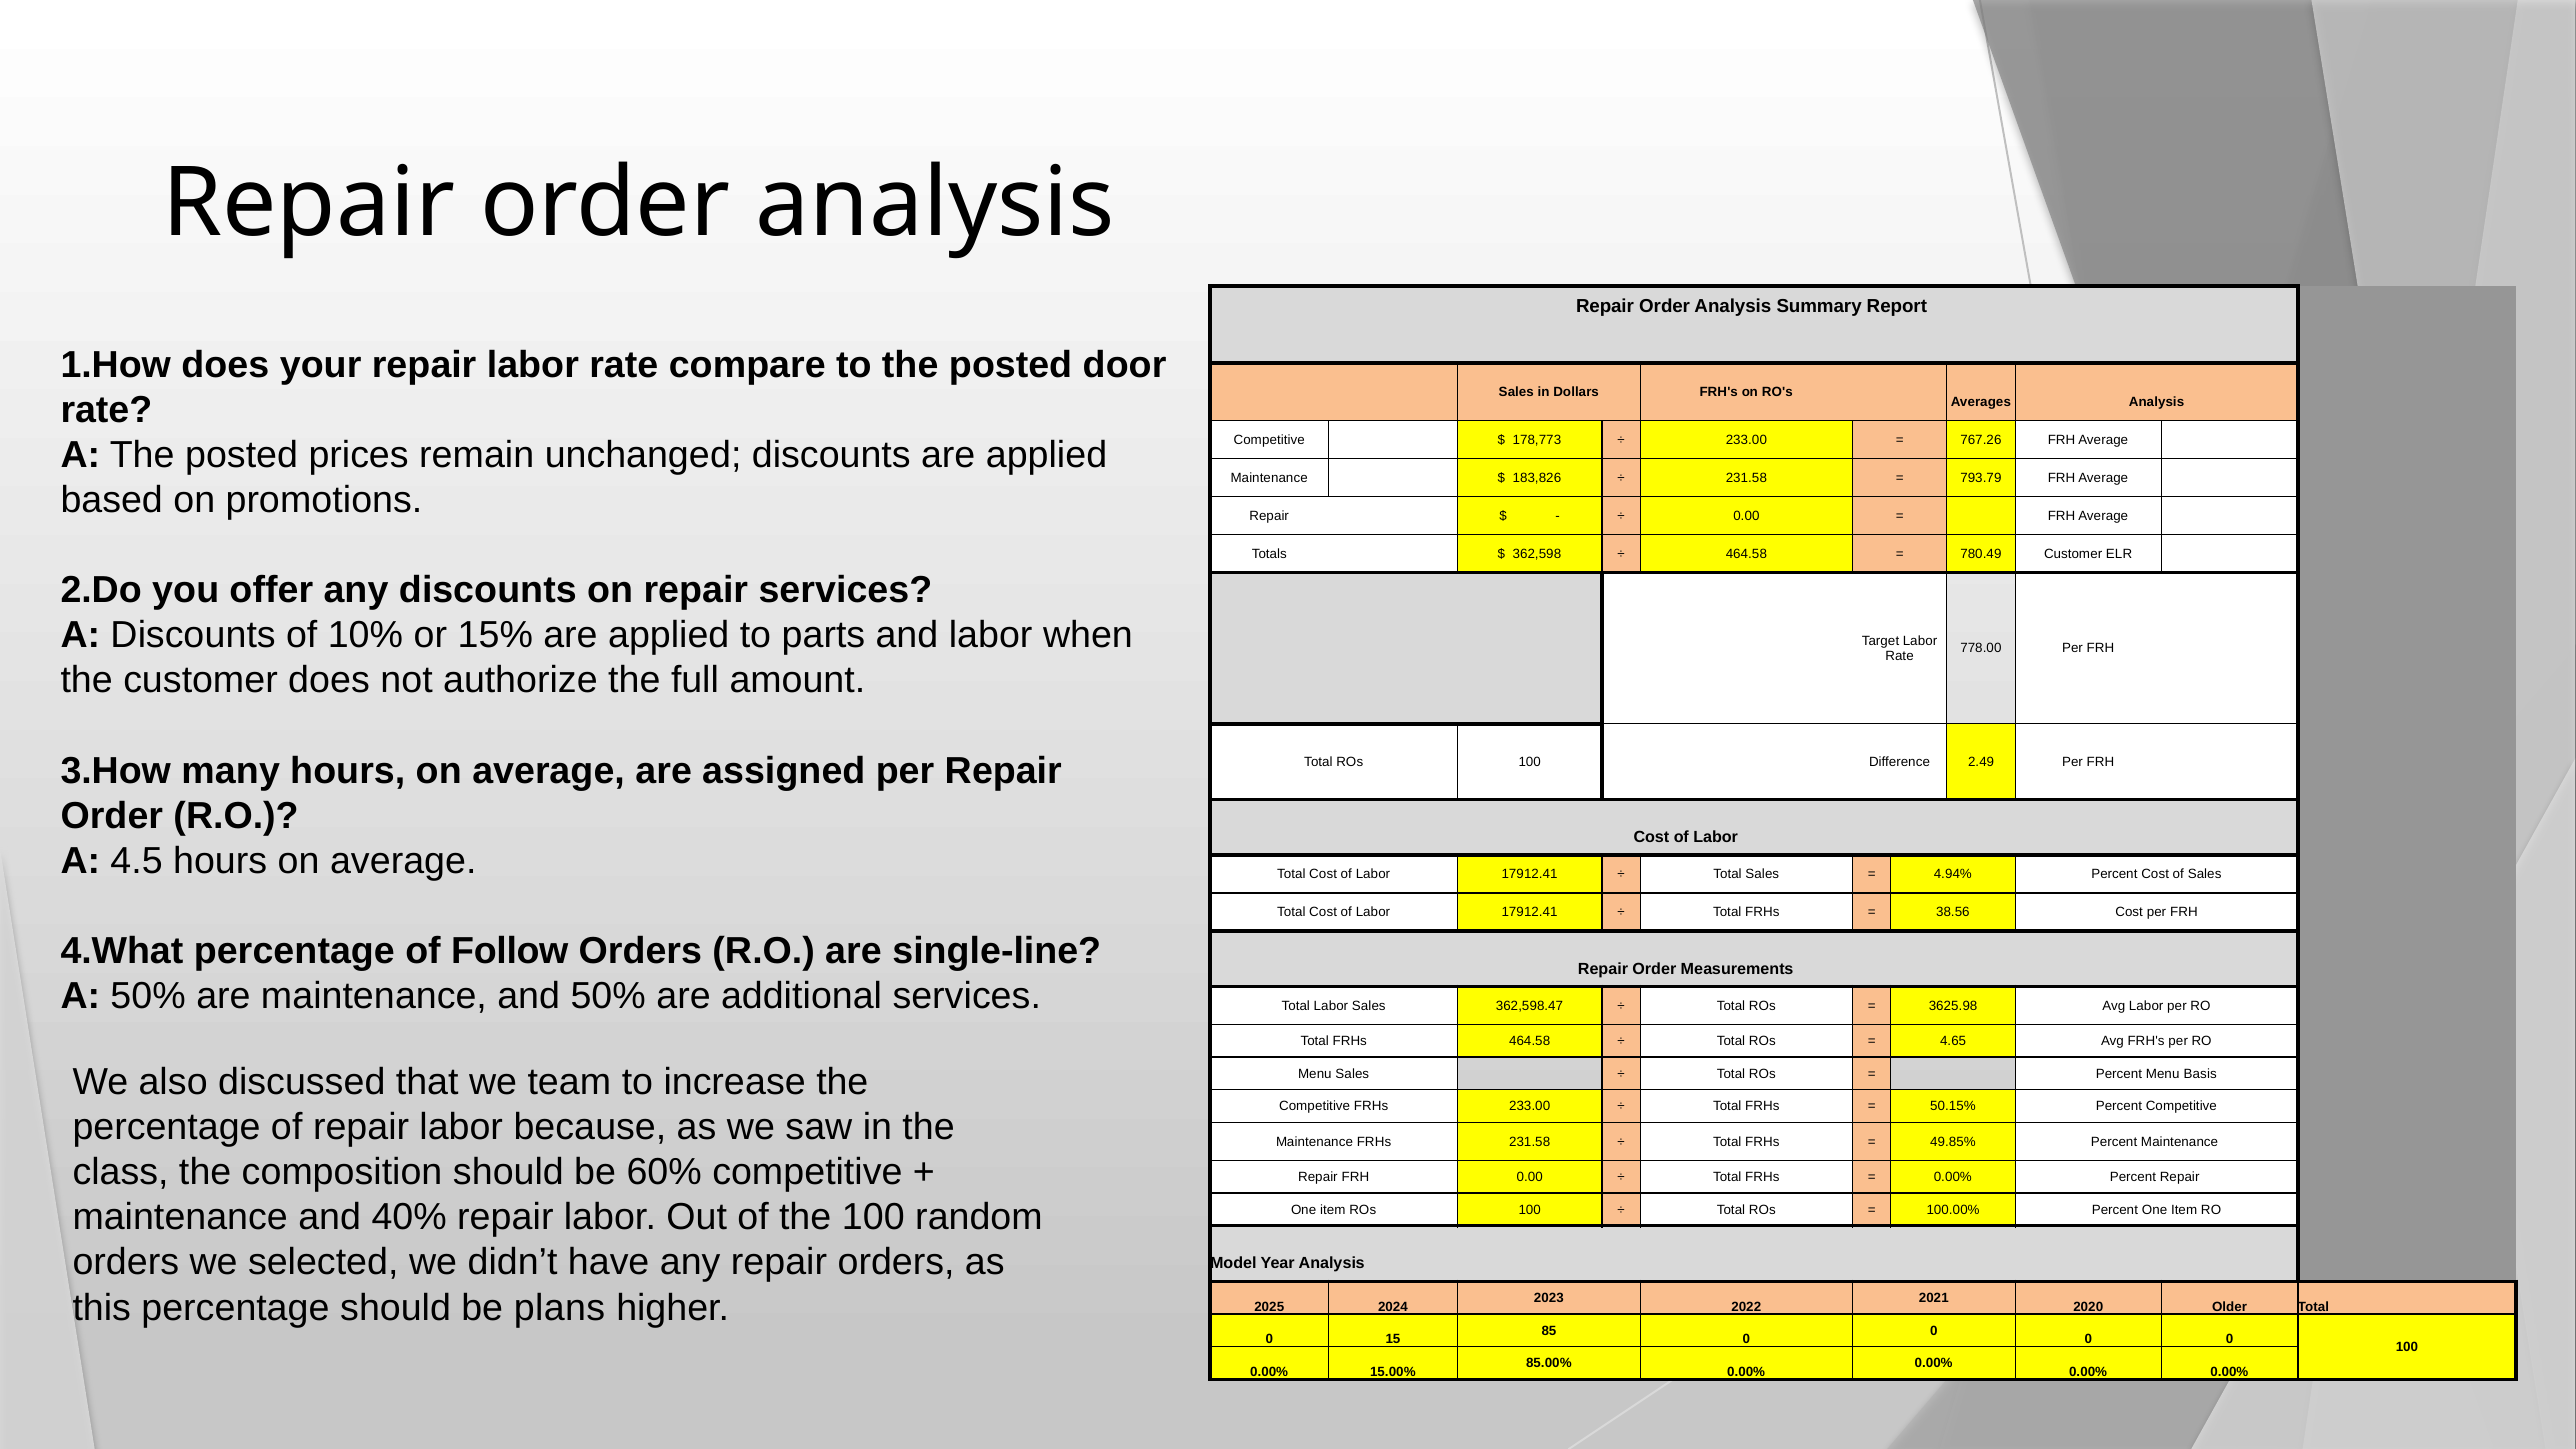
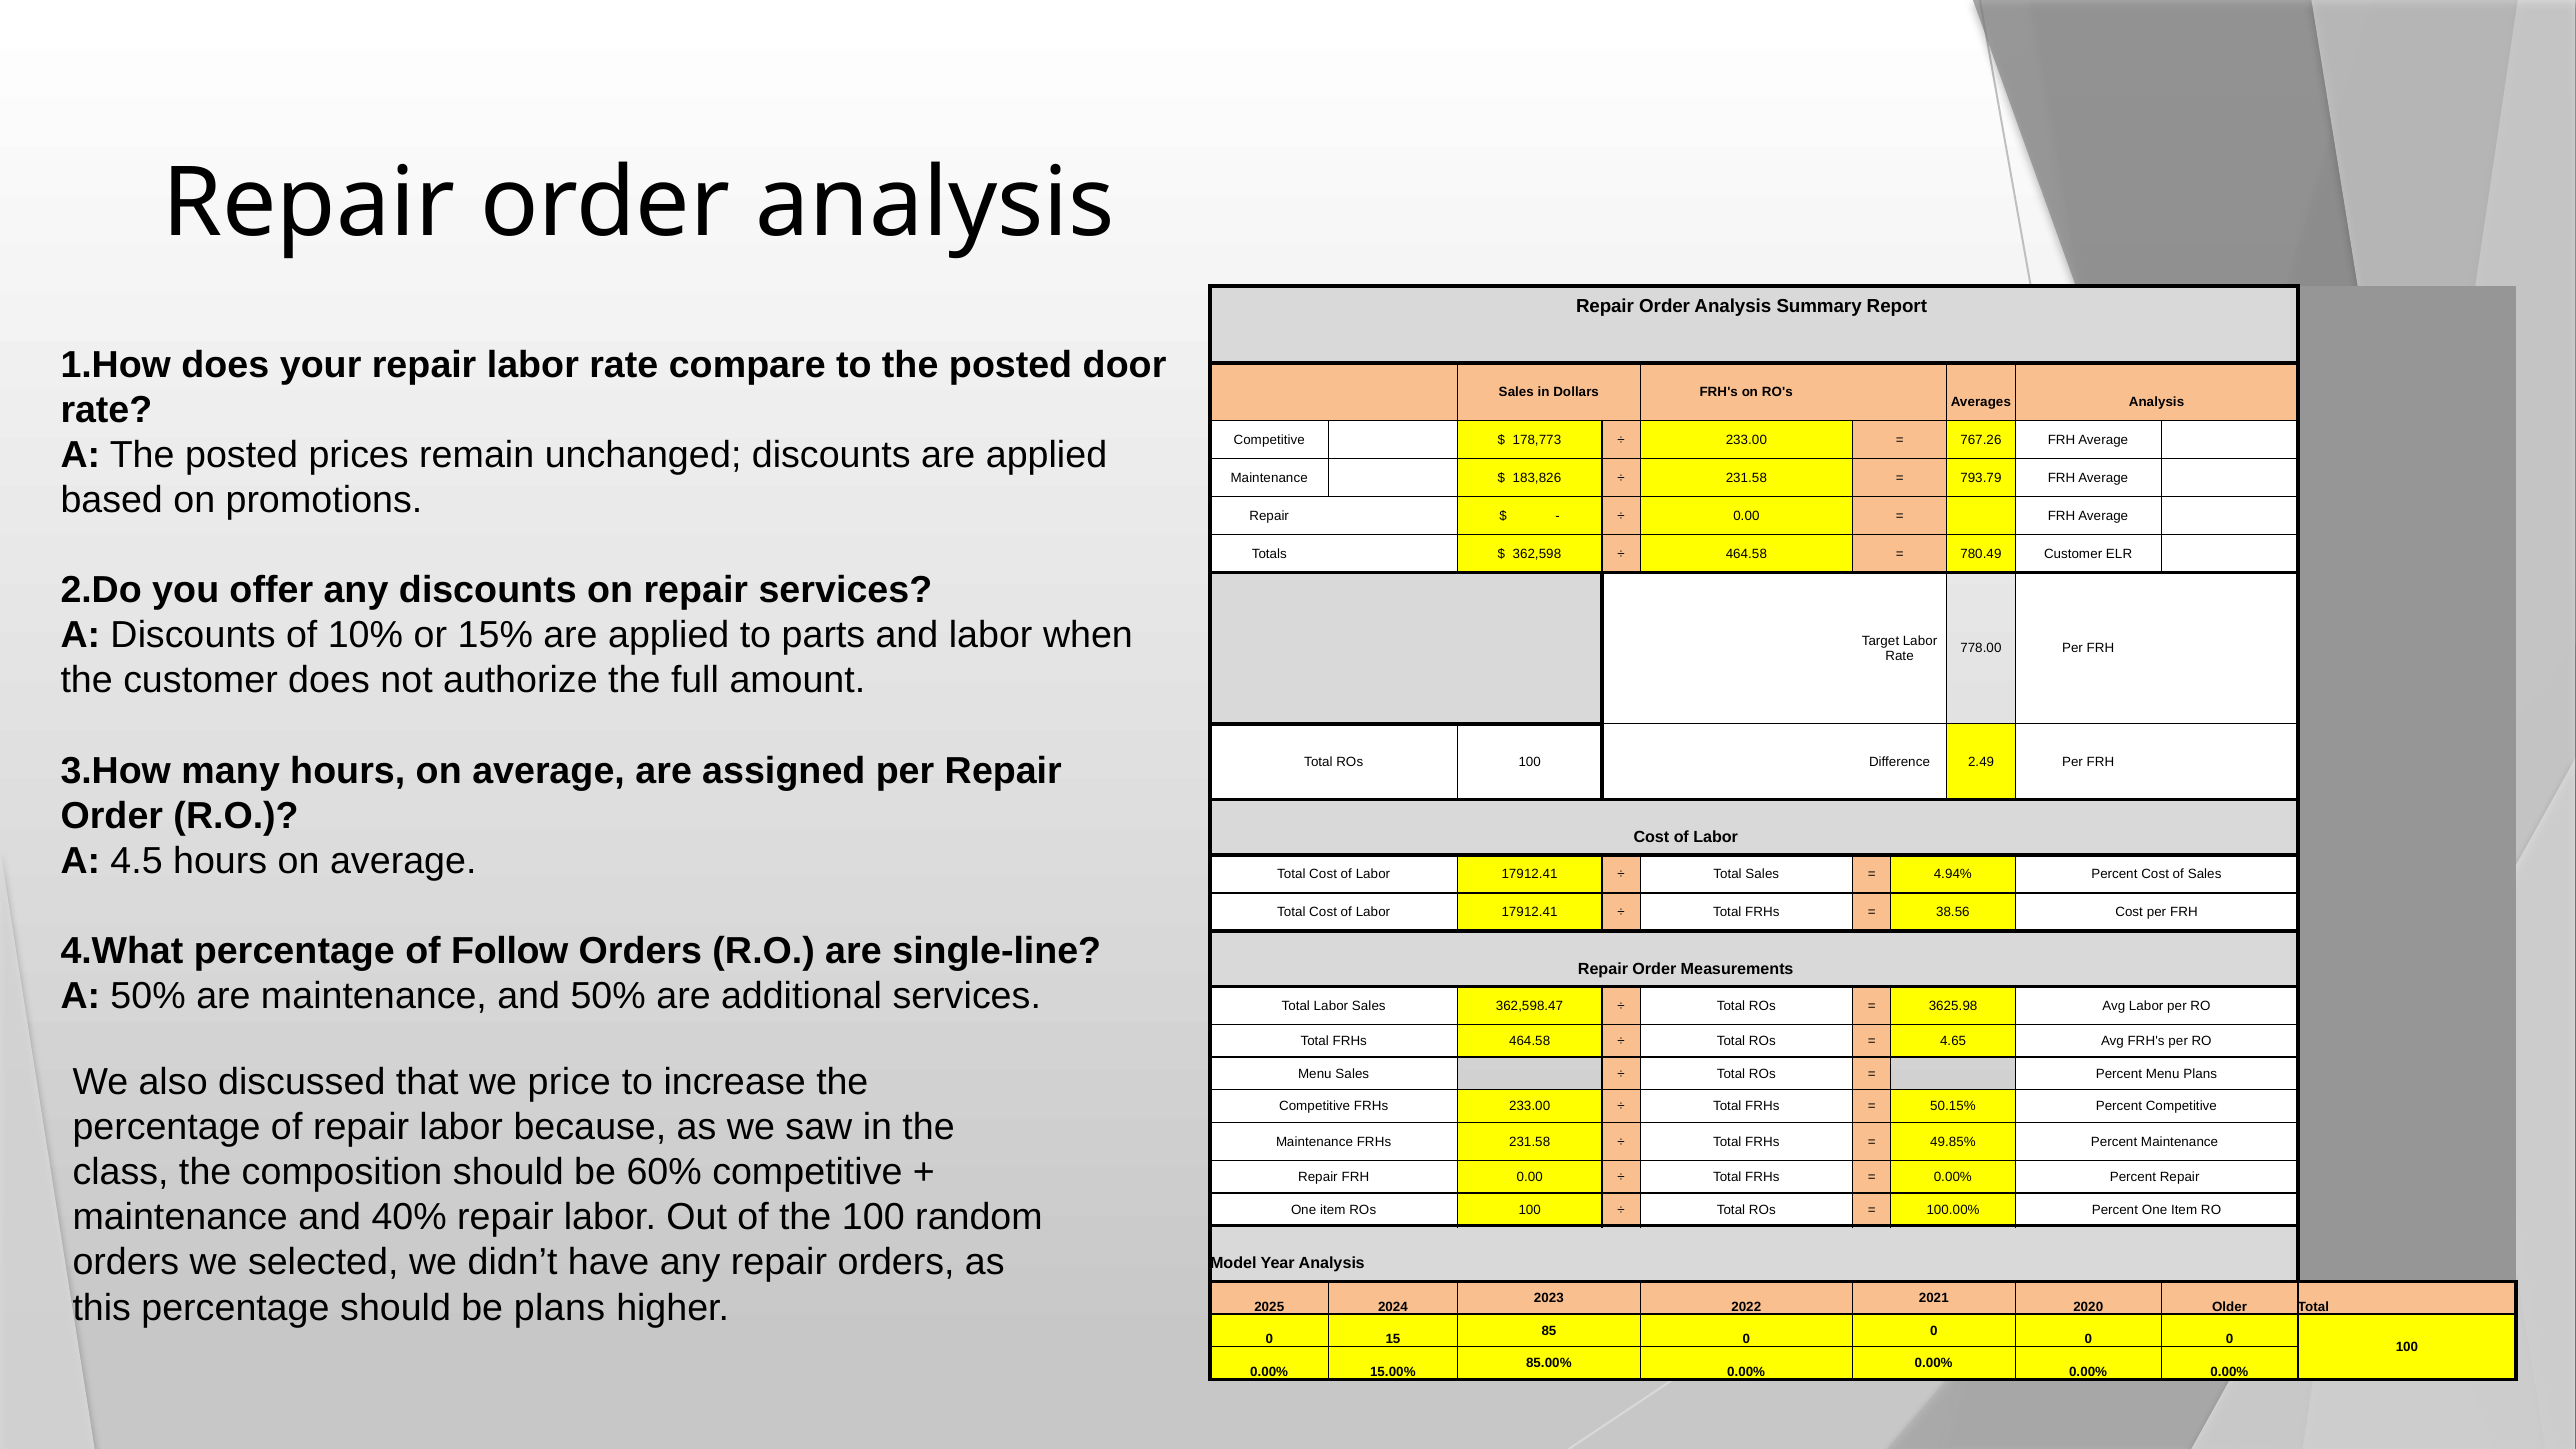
team: team -> price
Menu Basis: Basis -> Plans
